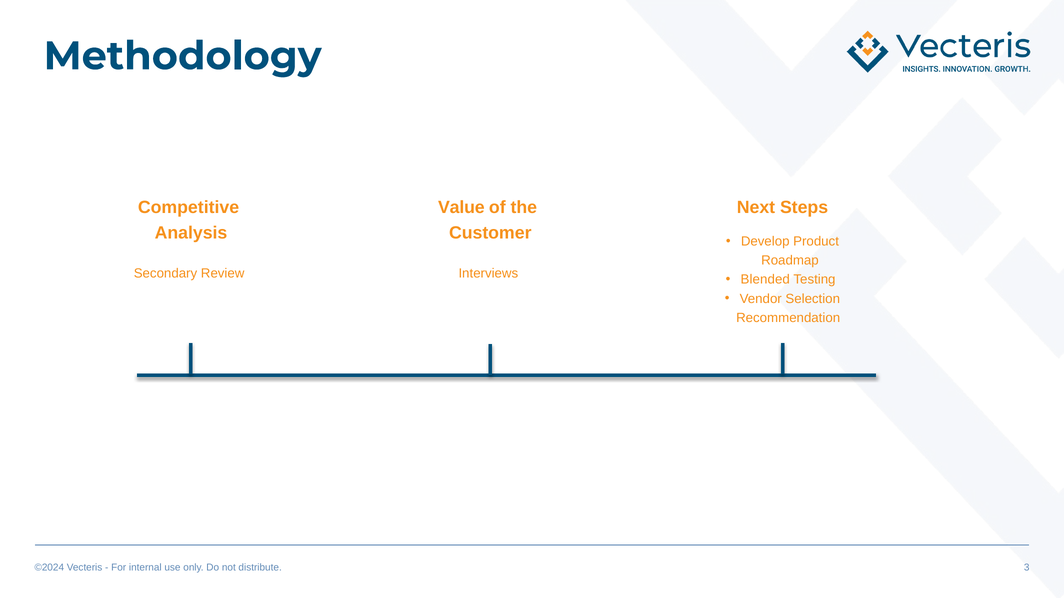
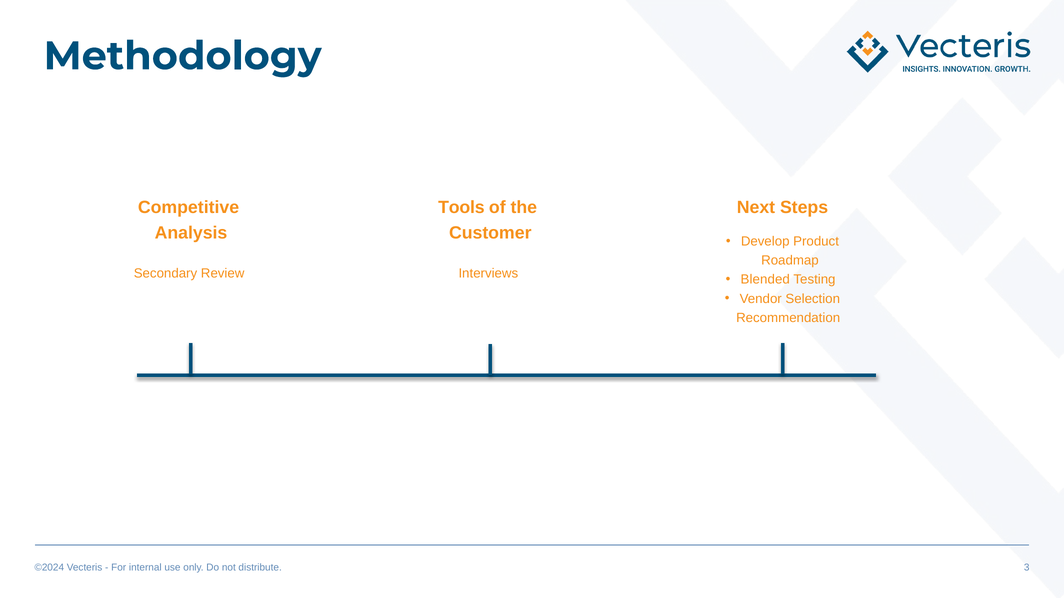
Value: Value -> Tools
